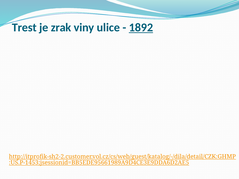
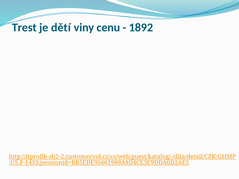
zrak: zrak -> dětí
ulice: ulice -> cenu
1892 underline: present -> none
